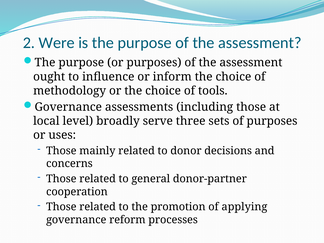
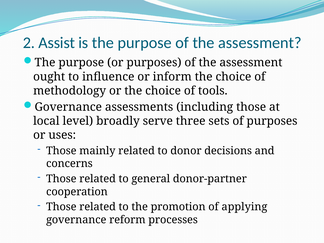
Were: Were -> Assist
